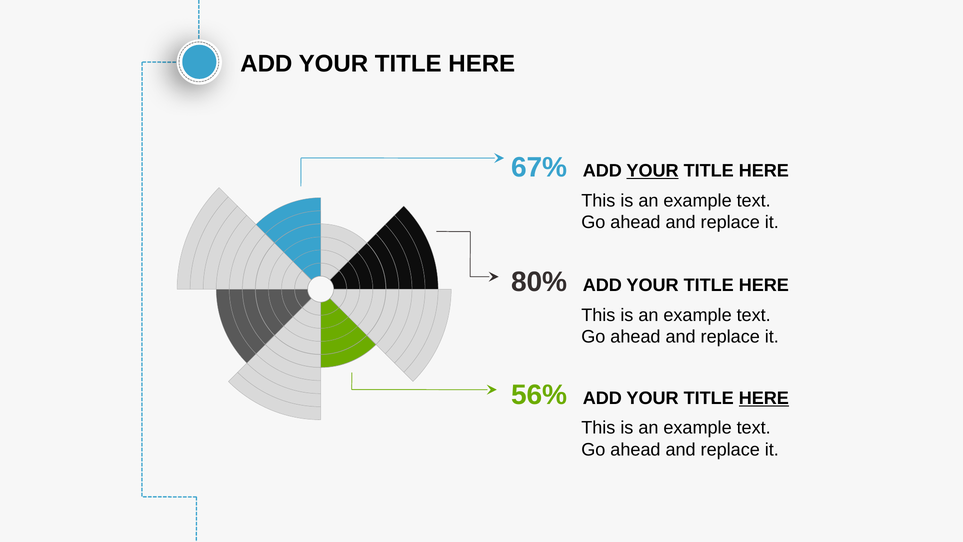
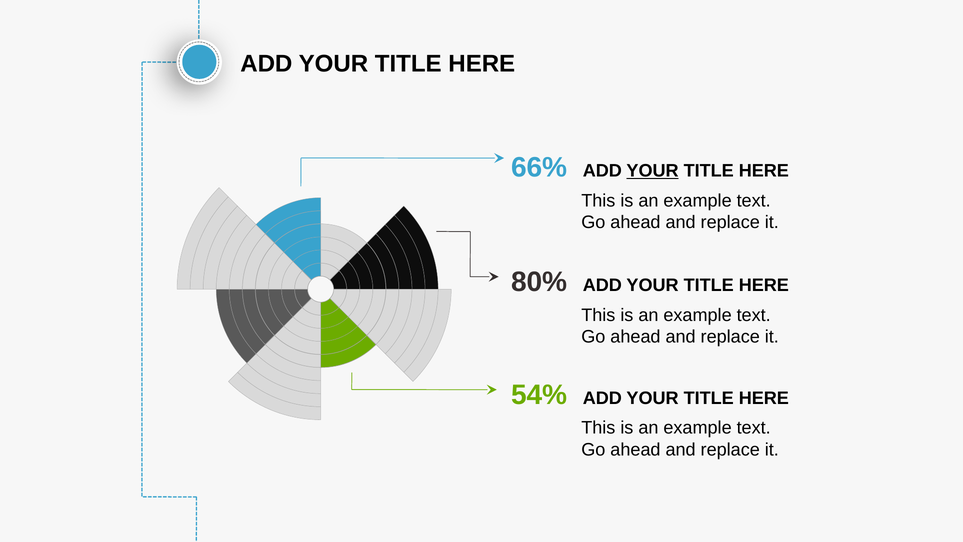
67%: 67% -> 66%
56%: 56% -> 54%
HERE at (764, 398) underline: present -> none
